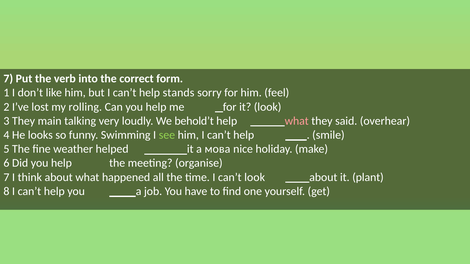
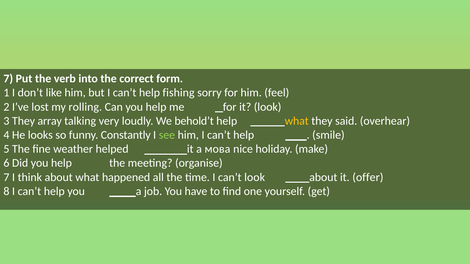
stands: stands -> fishing
main: main -> array
what at (297, 121) colour: pink -> yellow
Swimming: Swimming -> Constantly
plant: plant -> offer
